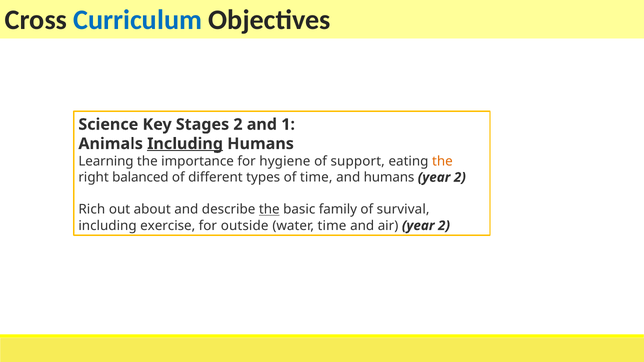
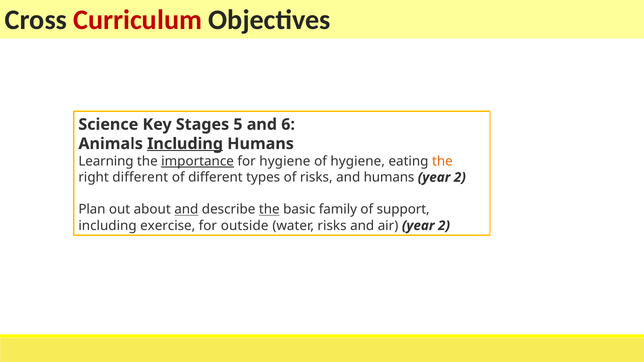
Curriculum colour: blue -> red
Stages 2: 2 -> 5
1: 1 -> 6
importance underline: none -> present
of support: support -> hygiene
right balanced: balanced -> different
of time: time -> risks
Rich: Rich -> Plan
and at (186, 210) underline: none -> present
survival: survival -> support
water time: time -> risks
